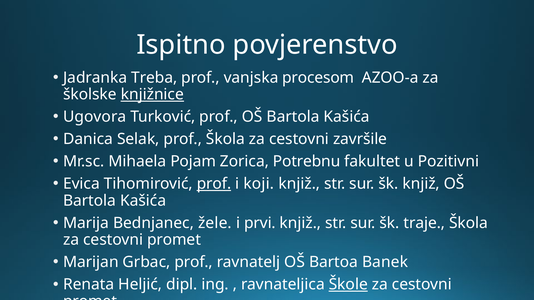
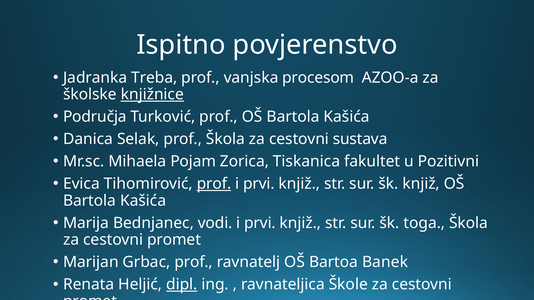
Ugovora: Ugovora -> Područja
završile: završile -> sustava
Potrebnu: Potrebnu -> Tiskanica
koji at (259, 184): koji -> prvi
žele: žele -> vodi
traje: traje -> toga
dipl underline: none -> present
Škole underline: present -> none
